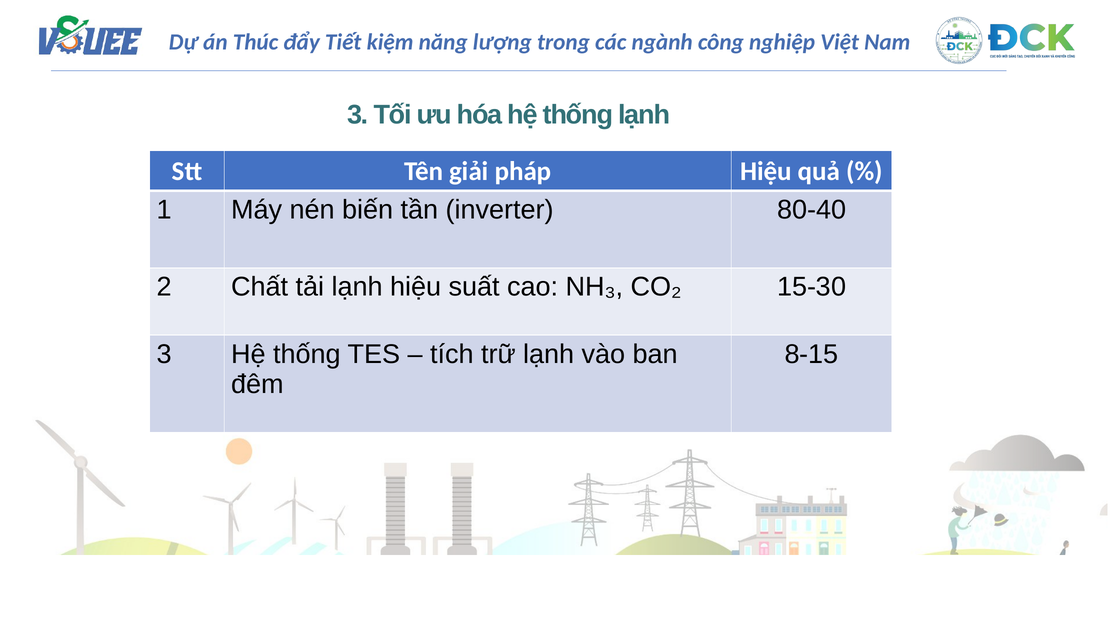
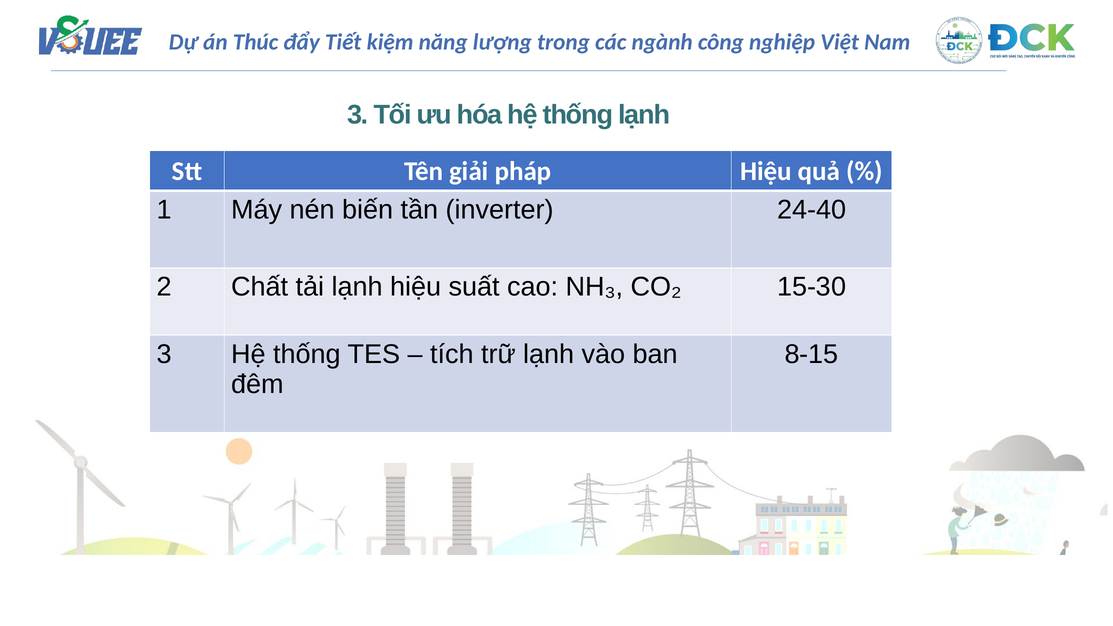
80-40: 80-40 -> 24-40
